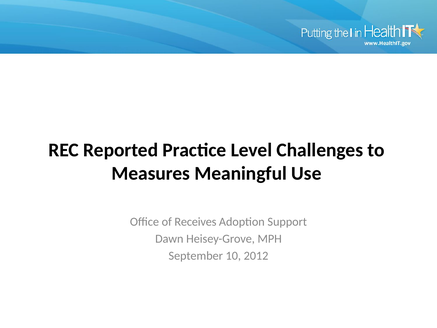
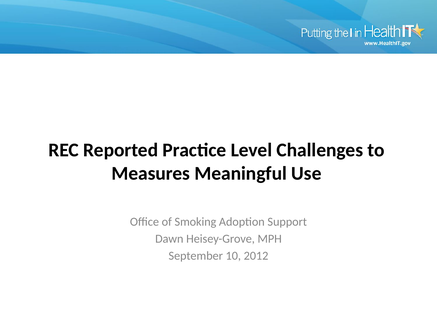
Receives: Receives -> Smoking
